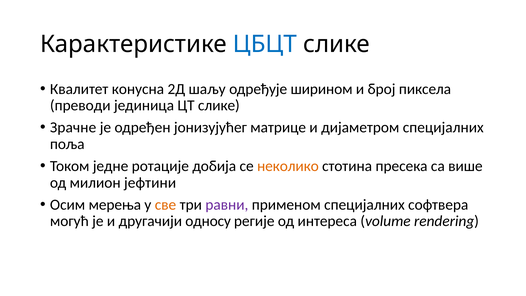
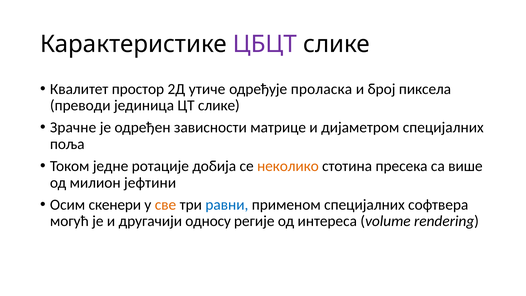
ЦБЦТ colour: blue -> purple
конусна: конусна -> простор
шаљу: шаљу -> утиче
ширином: ширином -> проласка
јонизујућег: јонизујућег -> зависности
мерења: мерења -> скенери
равни colour: purple -> blue
